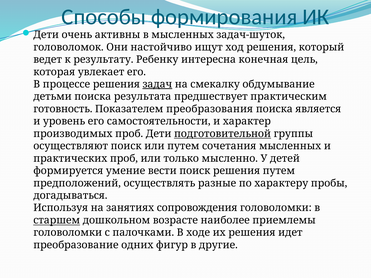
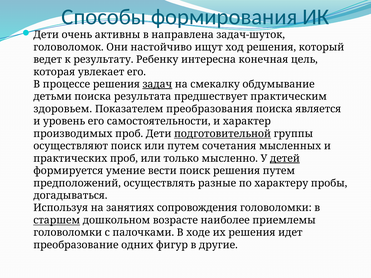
в мысленных: мысленных -> направлена
готовность: готовность -> здоровьем
детей underline: none -> present
